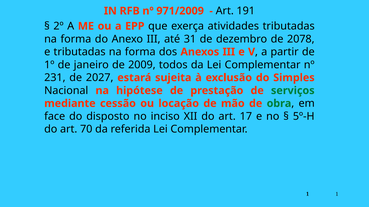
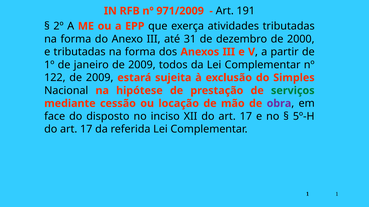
2078: 2078 -> 2000
231: 231 -> 122
2027 at (100, 78): 2027 -> 2009
obra colour: green -> purple
70 at (86, 130): 70 -> 17
